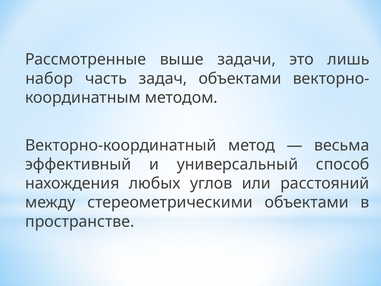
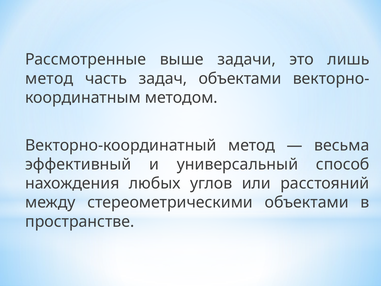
набор at (49, 78): набор -> метод
